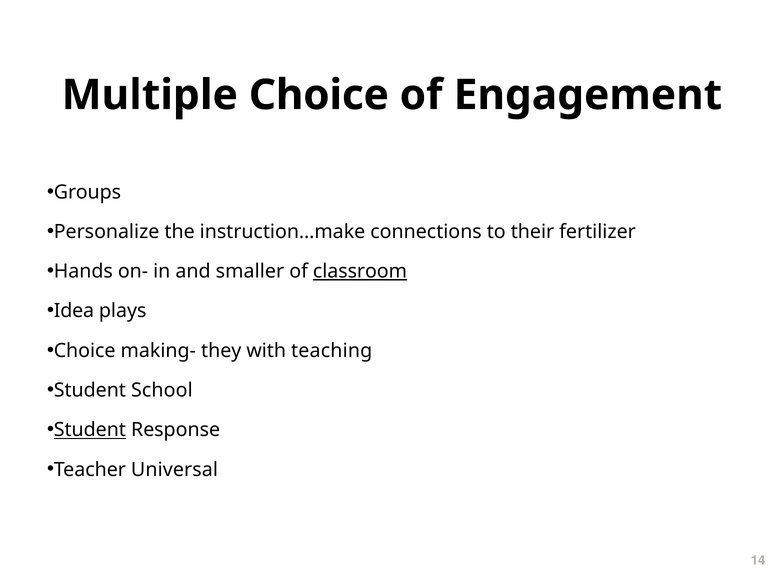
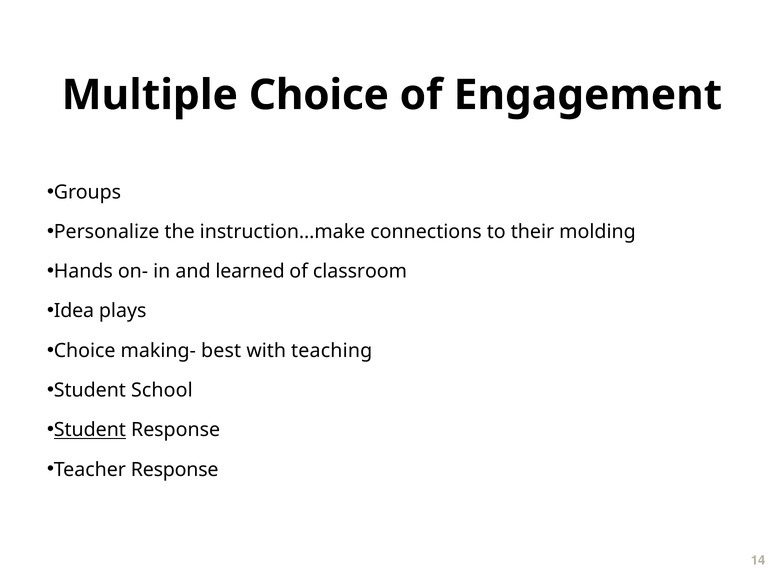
fertilizer: fertilizer -> molding
smaller: smaller -> learned
classroom underline: present -> none
they: they -> best
Teacher Universal: Universal -> Response
